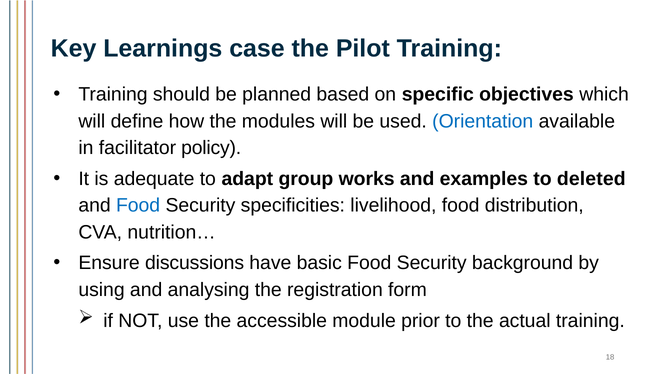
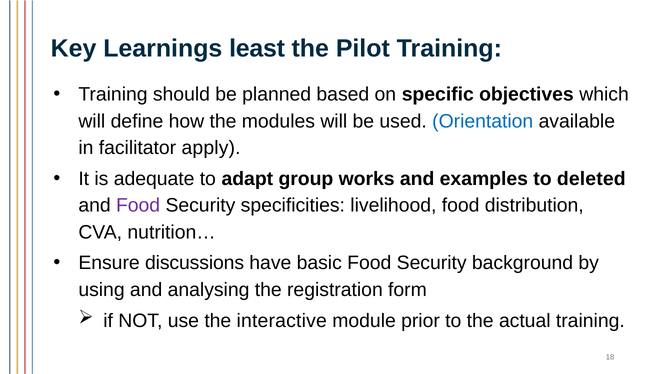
case: case -> least
policy: policy -> apply
Food at (138, 206) colour: blue -> purple
accessible: accessible -> interactive
